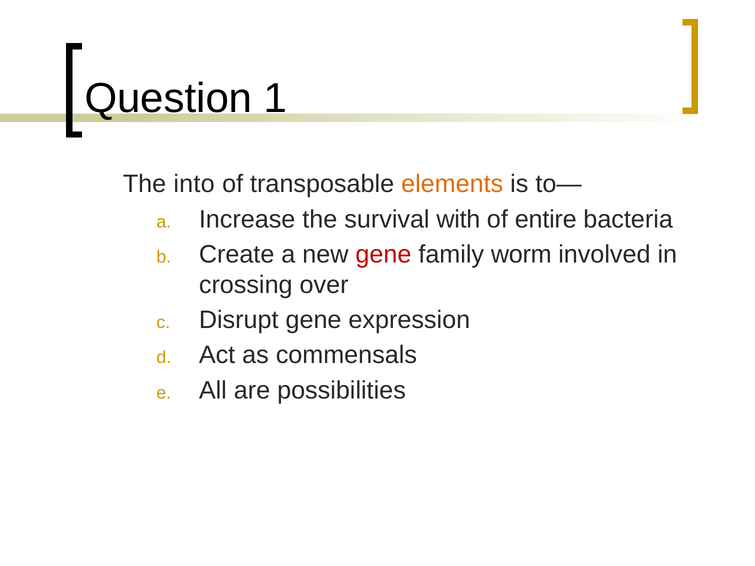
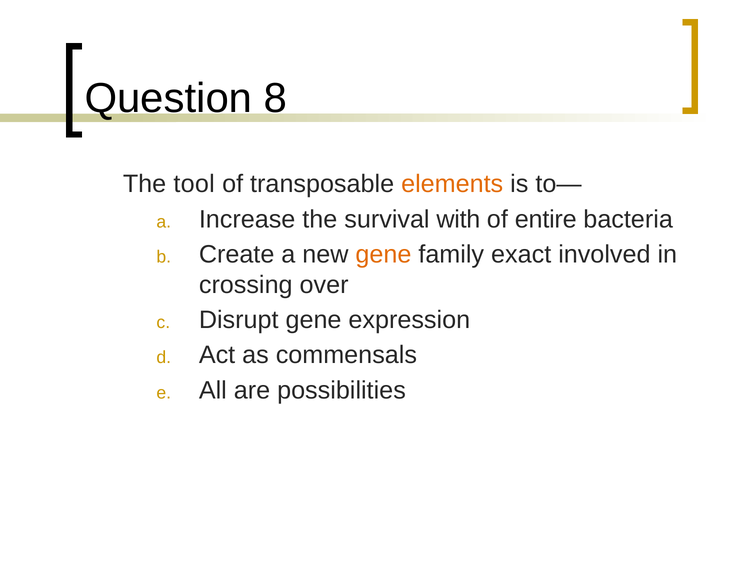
1: 1 -> 8
into: into -> tool
gene at (383, 255) colour: red -> orange
worm: worm -> exact
